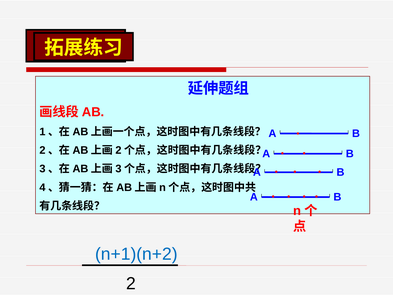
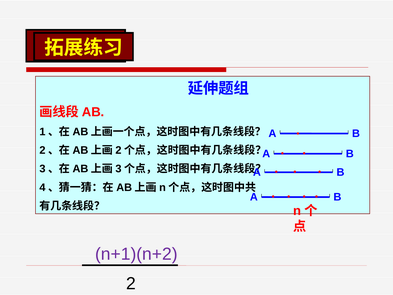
n+1)(n+2 colour: blue -> purple
